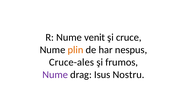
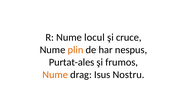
venit: venit -> locul
Cruce-ales: Cruce-ales -> Purtat-ales
Nume at (55, 75) colour: purple -> orange
